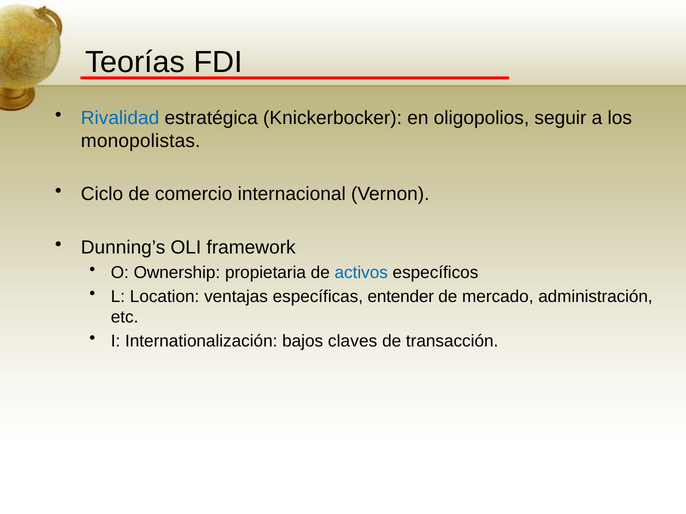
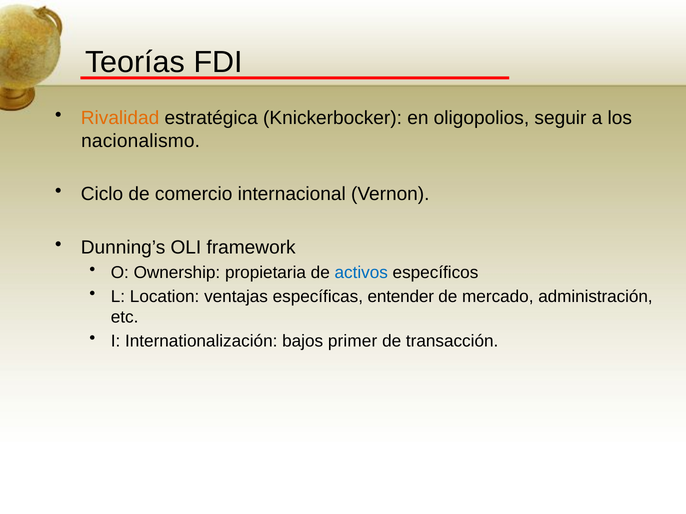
Rivalidad colour: blue -> orange
monopolistas: monopolistas -> nacionalismo
claves: claves -> primer
